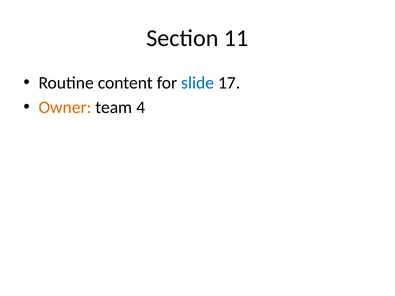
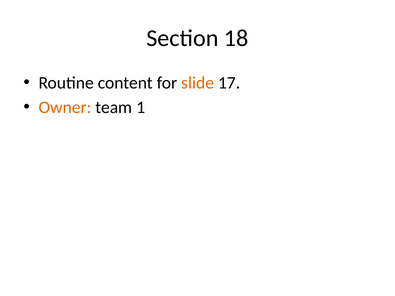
11: 11 -> 18
slide colour: blue -> orange
4: 4 -> 1
